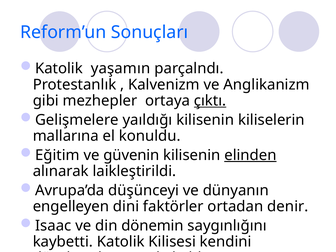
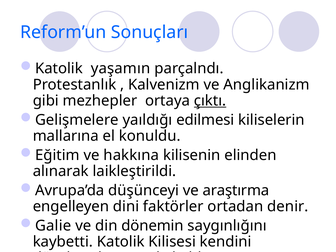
yaıldığı kilisenin: kilisenin -> edilmesi
güvenin: güvenin -> hakkına
elinden underline: present -> none
dünyanın: dünyanın -> araştırma
Isaac: Isaac -> Galie
